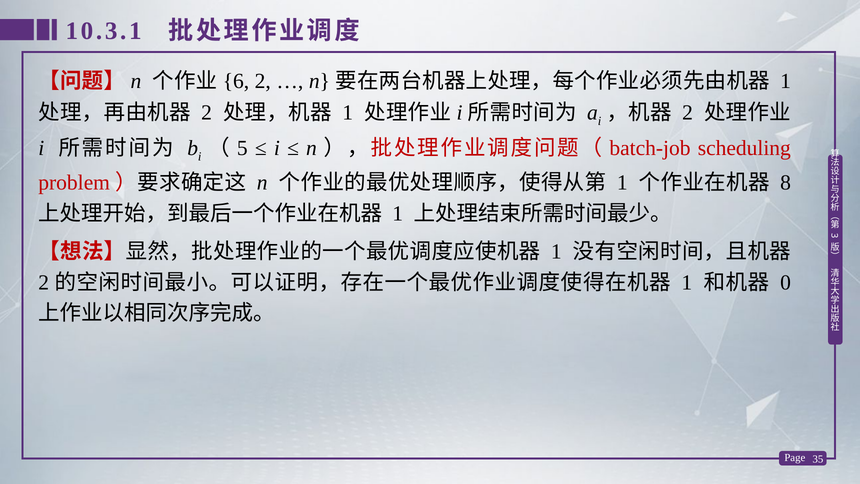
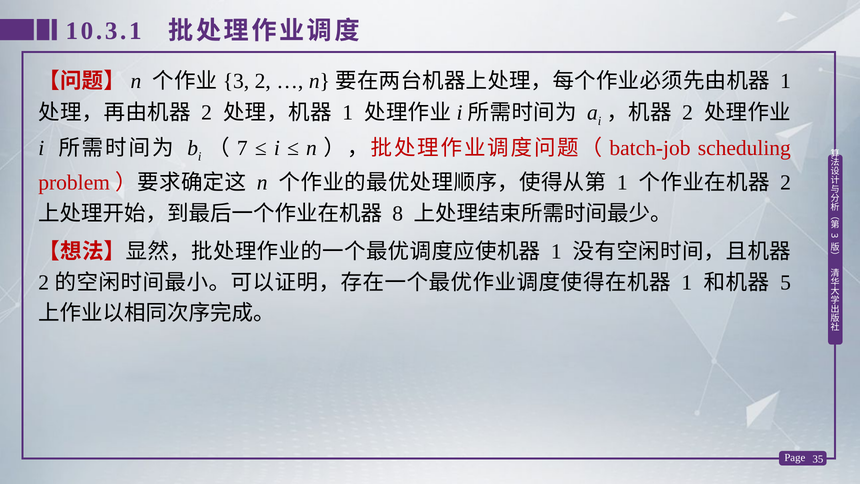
6 at (236, 81): 6 -> 3
5: 5 -> 7
8 at (786, 182): 8 -> 2
1 at (398, 213): 1 -> 8
0: 0 -> 5
